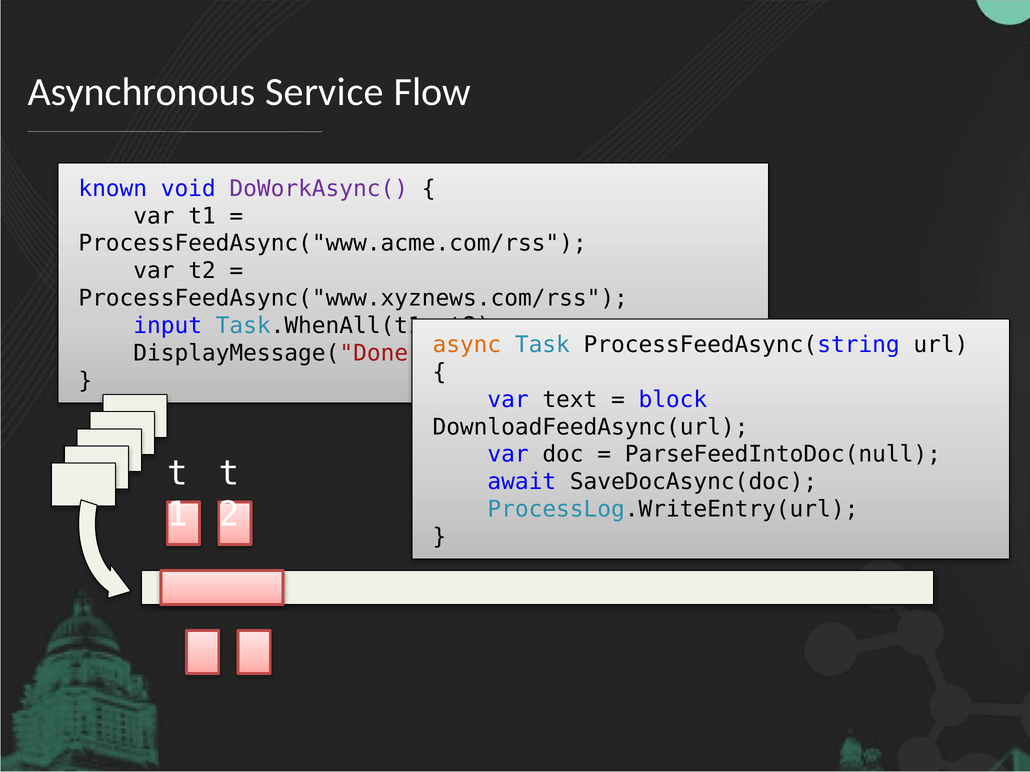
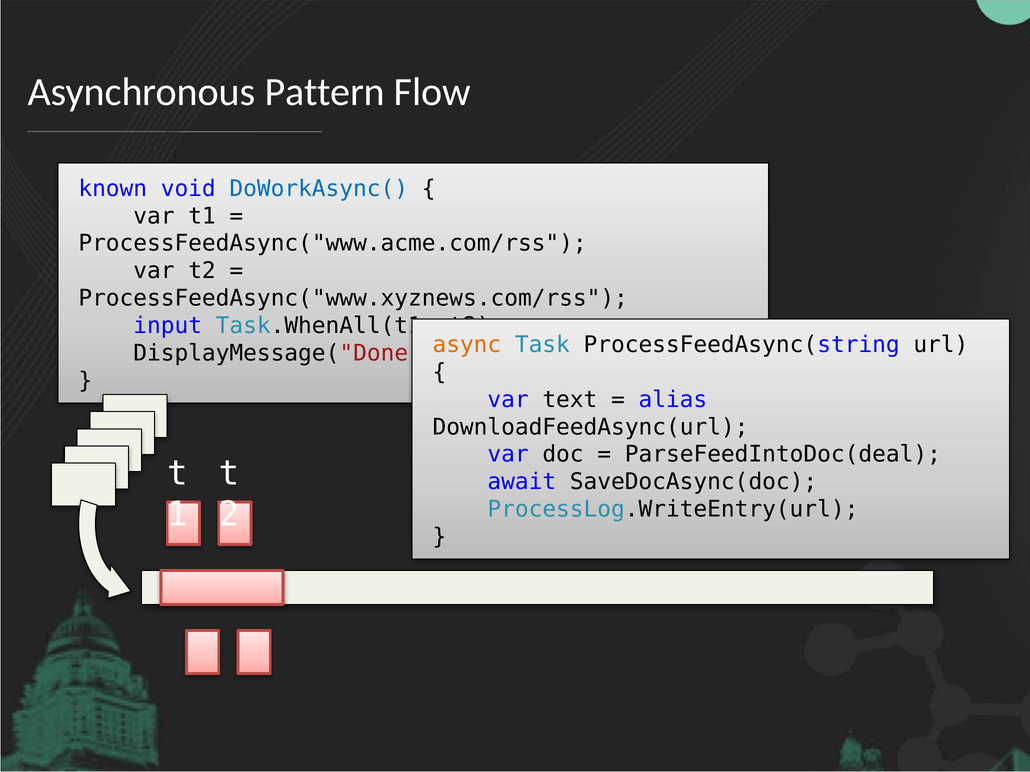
Service: Service -> Pattern
DoWorkAsync( colour: purple -> blue
block: block -> alias
ParseFeedIntoDoc(null: ParseFeedIntoDoc(null -> ParseFeedIntoDoc(deal
